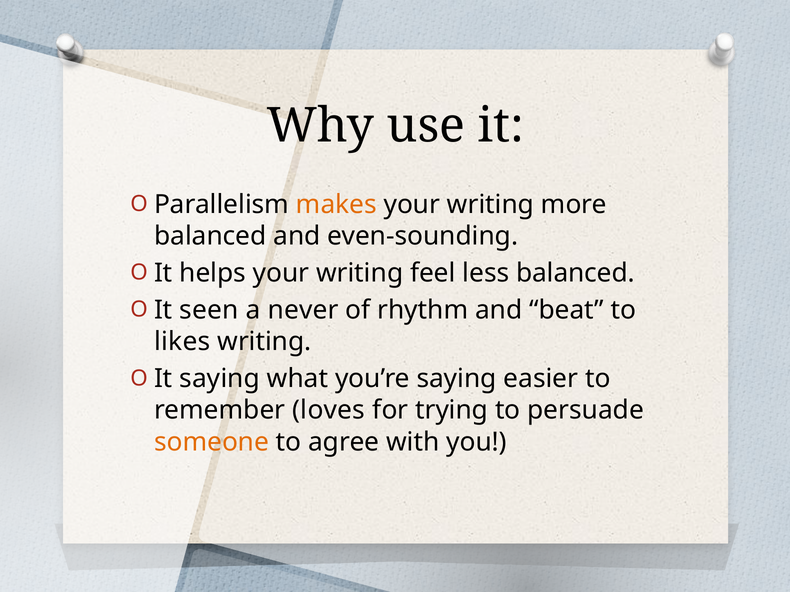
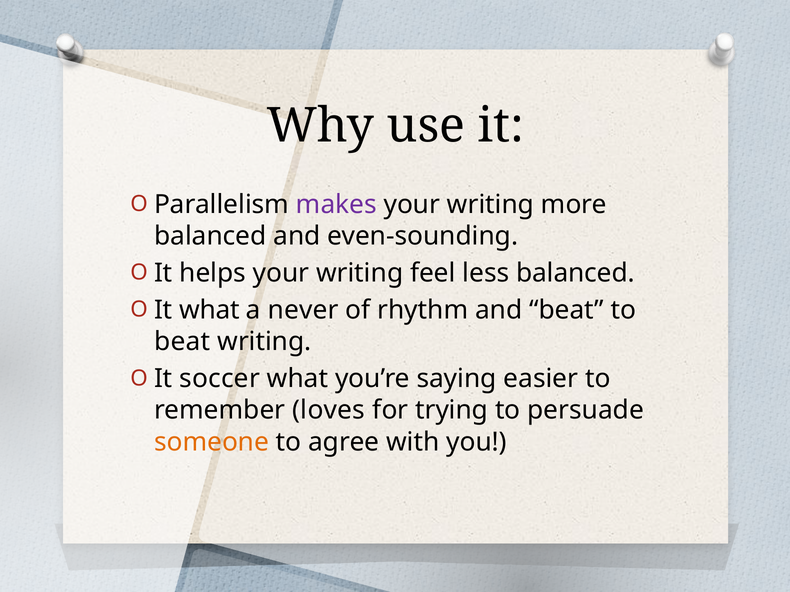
makes colour: orange -> purple
It seen: seen -> what
likes at (182, 342): likes -> beat
It saying: saying -> soccer
